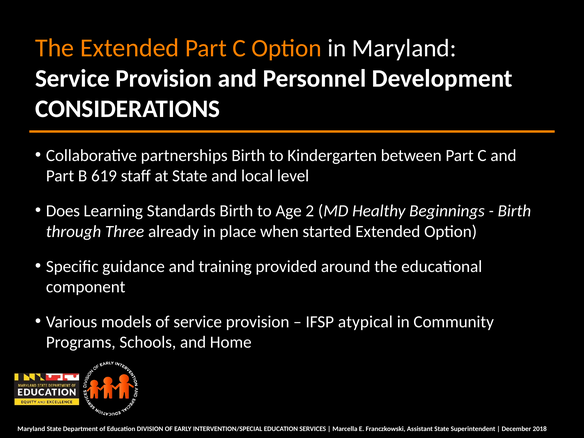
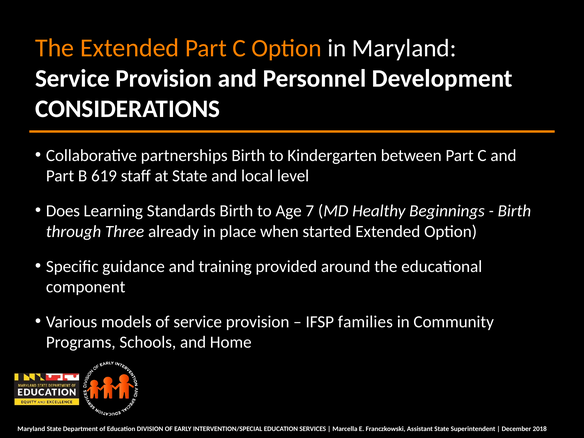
2: 2 -> 7
atypical: atypical -> families
